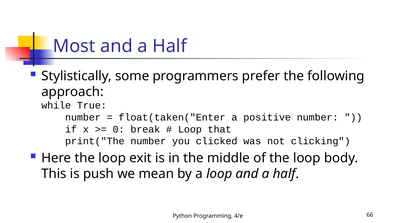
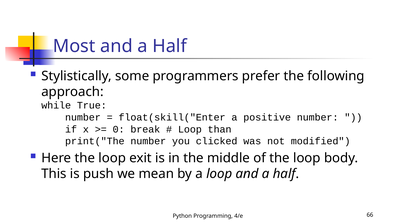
float(taken("Enter: float(taken("Enter -> float(skill("Enter
that: that -> than
clicking: clicking -> modified
